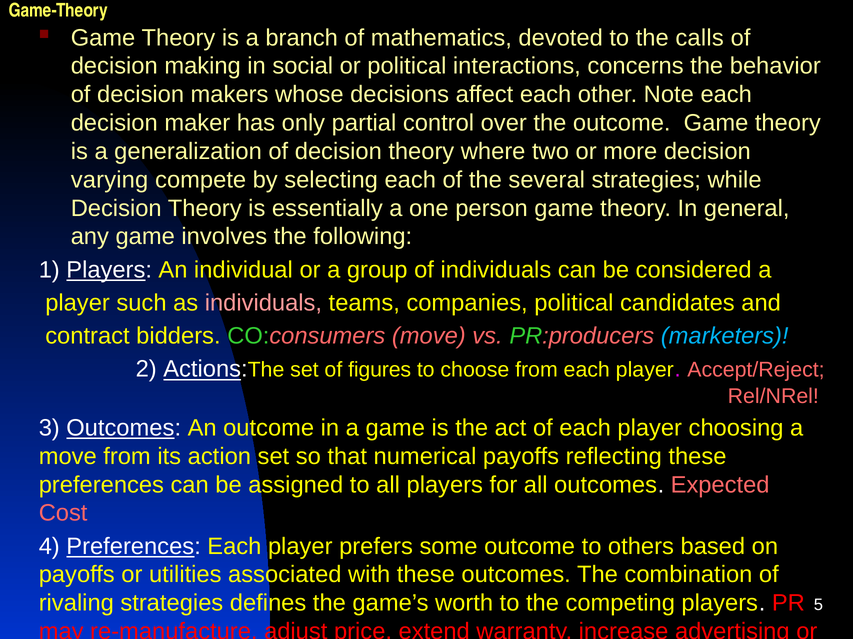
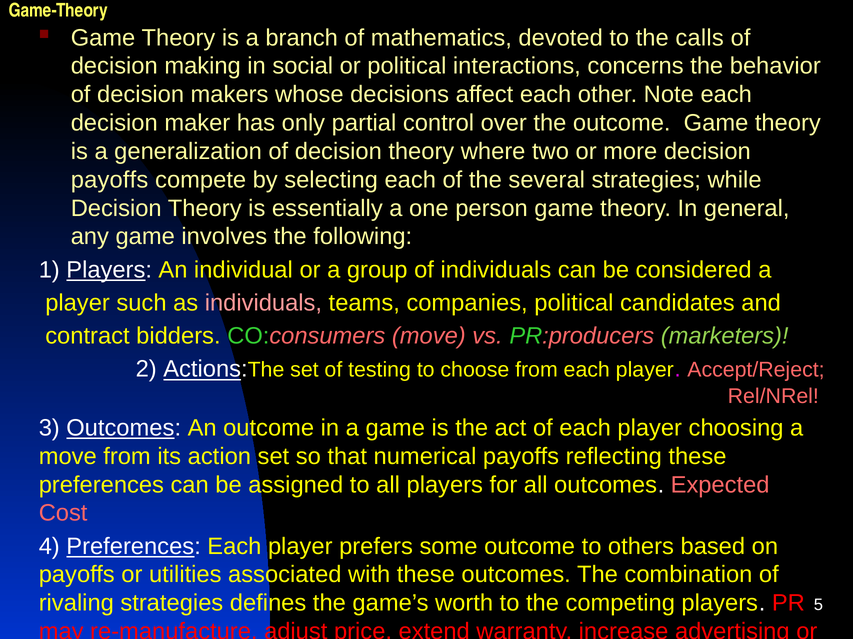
varying at (110, 180): varying -> payoffs
marketers colour: light blue -> light green
figures: figures -> testing
